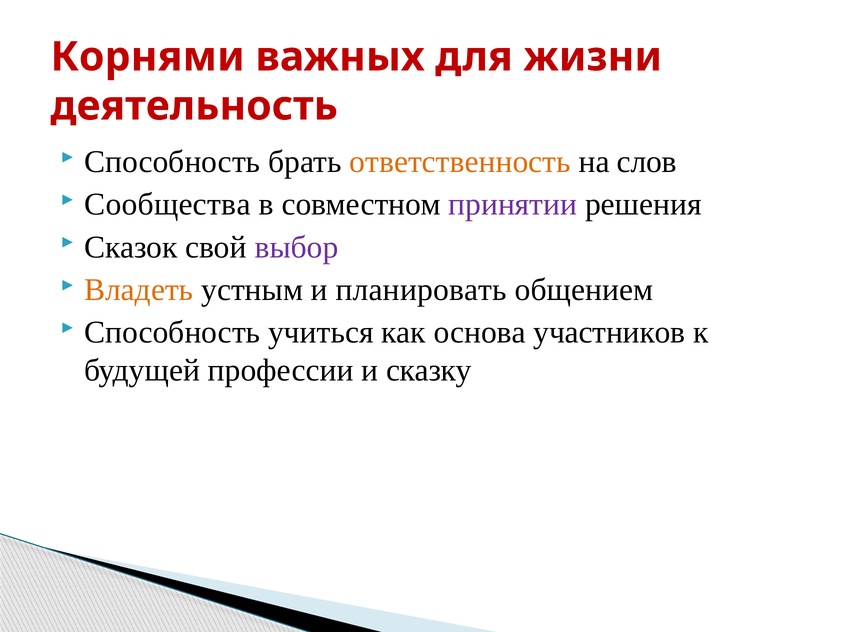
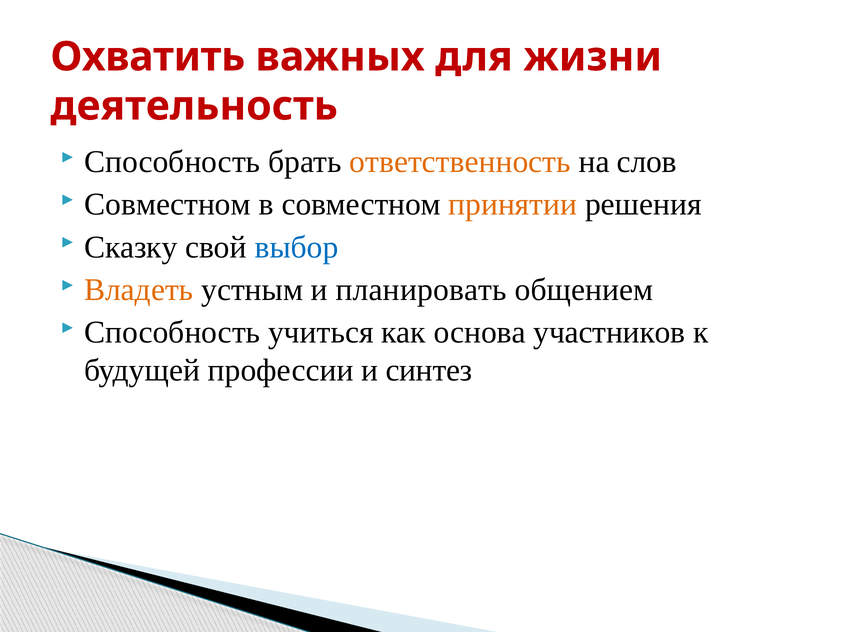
Корнями: Корнями -> Охватить
Сообщества at (167, 205): Сообщества -> Совместном
принятии colour: purple -> orange
Сказок: Сказок -> Сказку
выбор colour: purple -> blue
сказку: сказку -> синтез
